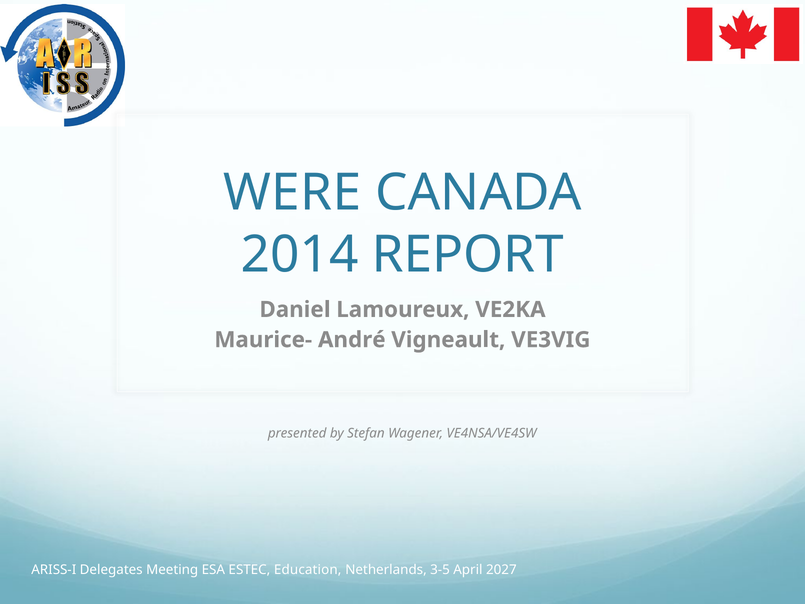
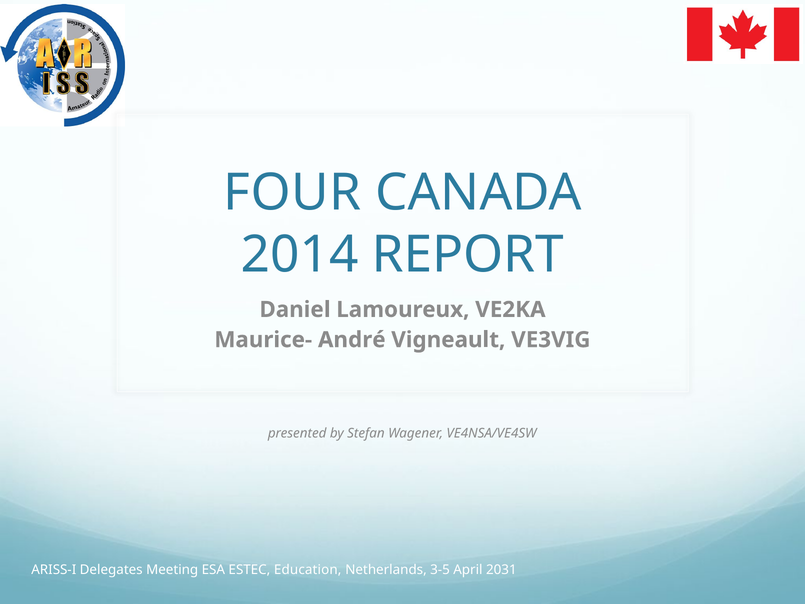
WERE: WERE -> FOUR
2027: 2027 -> 2031
